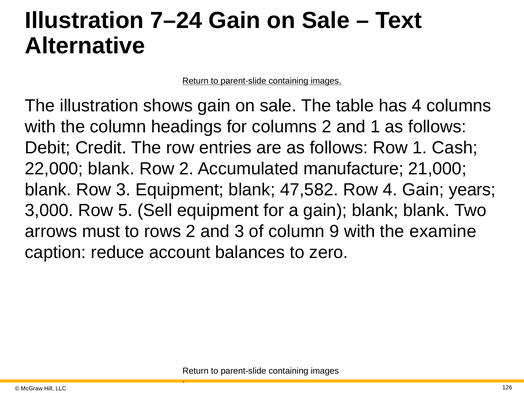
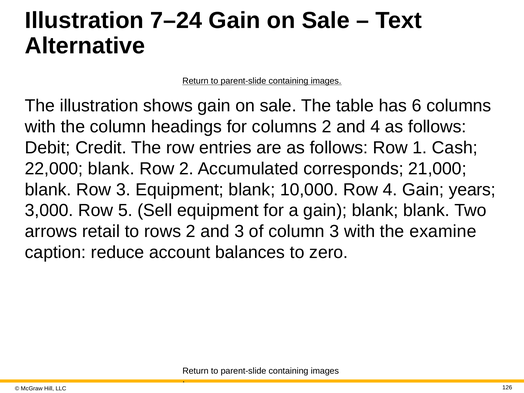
has 4: 4 -> 6
and 1: 1 -> 4
manufacture: manufacture -> corresponds
47,582: 47,582 -> 10,000
must: must -> retail
column 9: 9 -> 3
